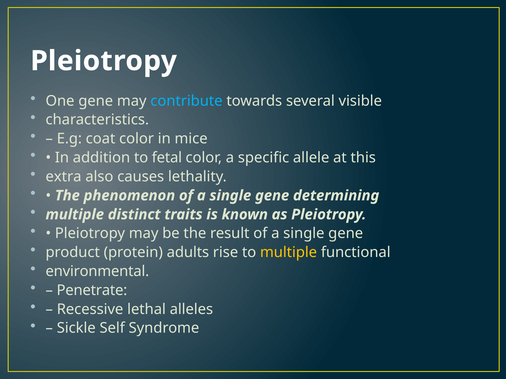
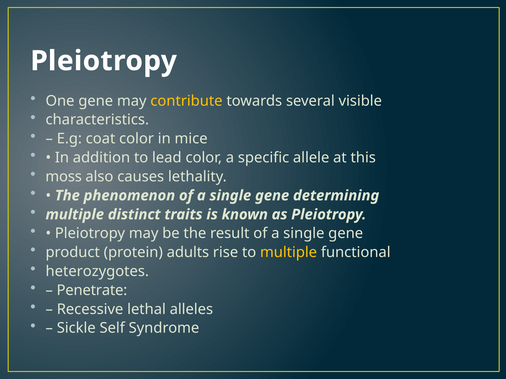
contribute colour: light blue -> yellow
fetal: fetal -> lead
extra: extra -> moss
environmental: environmental -> heterozygotes
